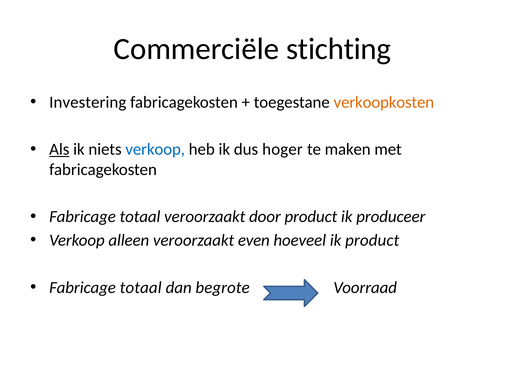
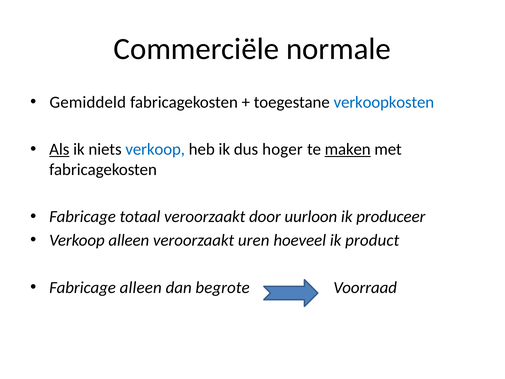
stichting: stichting -> normale
Investering: Investering -> Gemiddeld
verkoopkosten colour: orange -> blue
maken underline: none -> present
door product: product -> uurloon
even: even -> uren
totaal at (141, 287): totaal -> alleen
